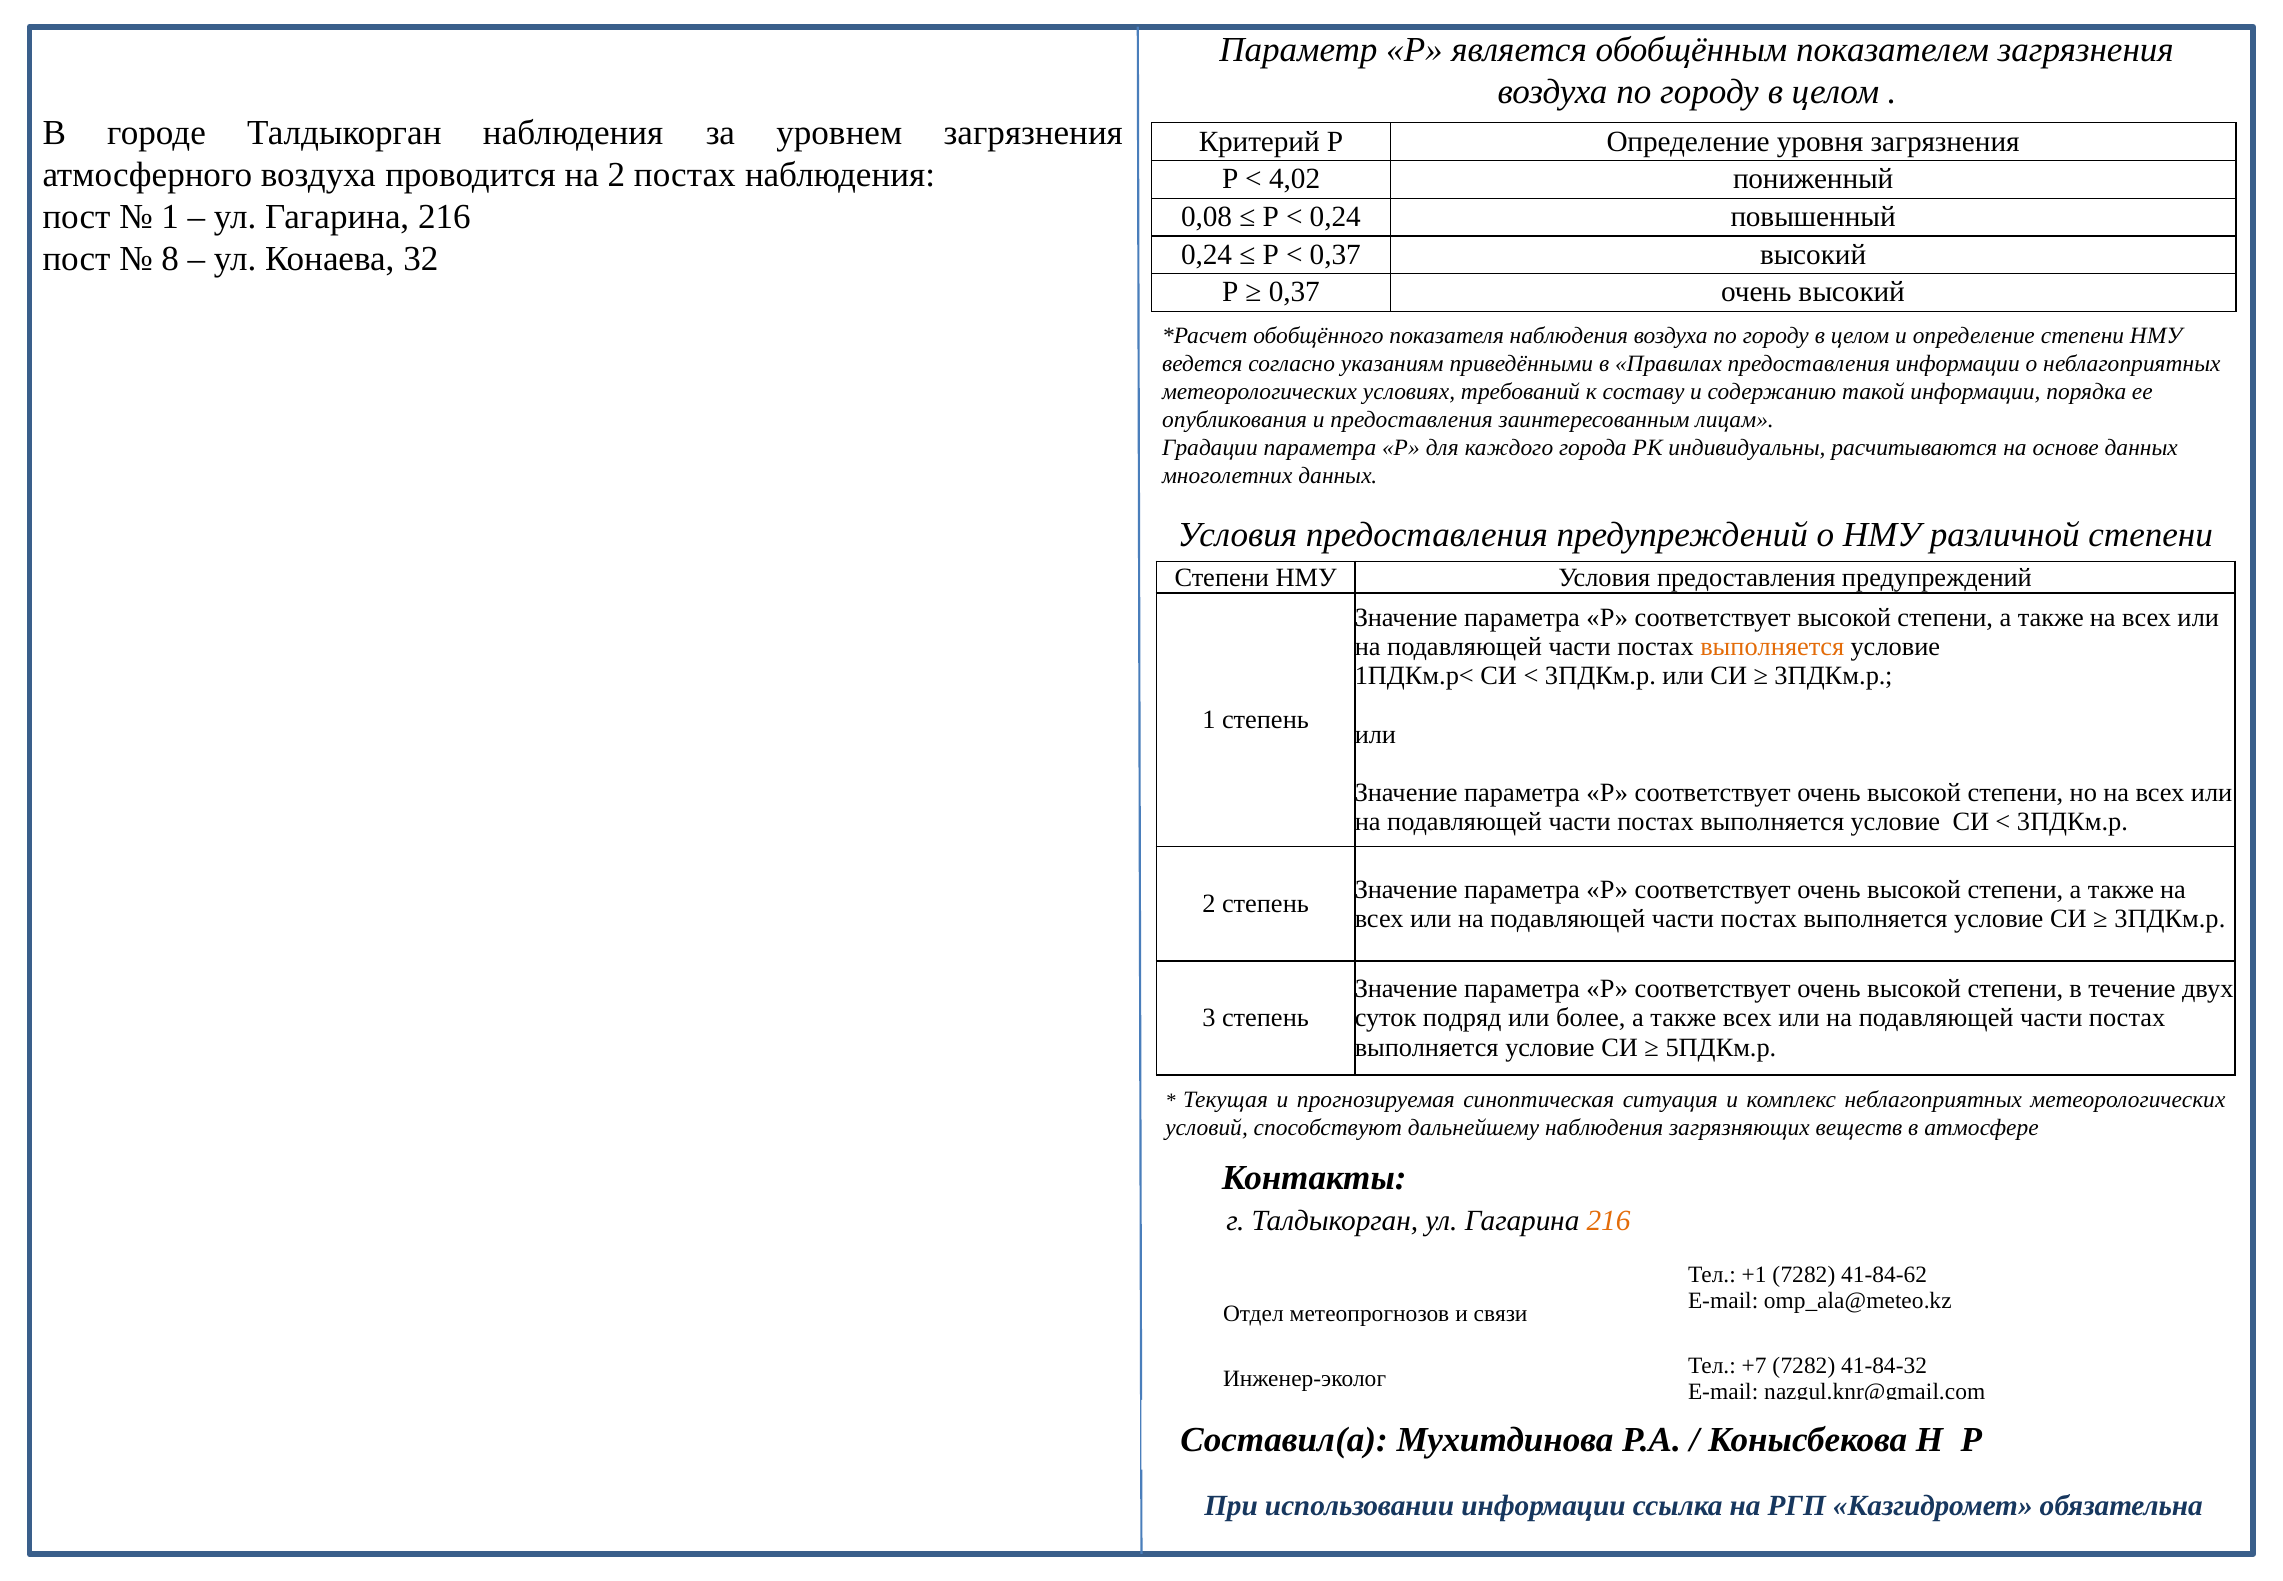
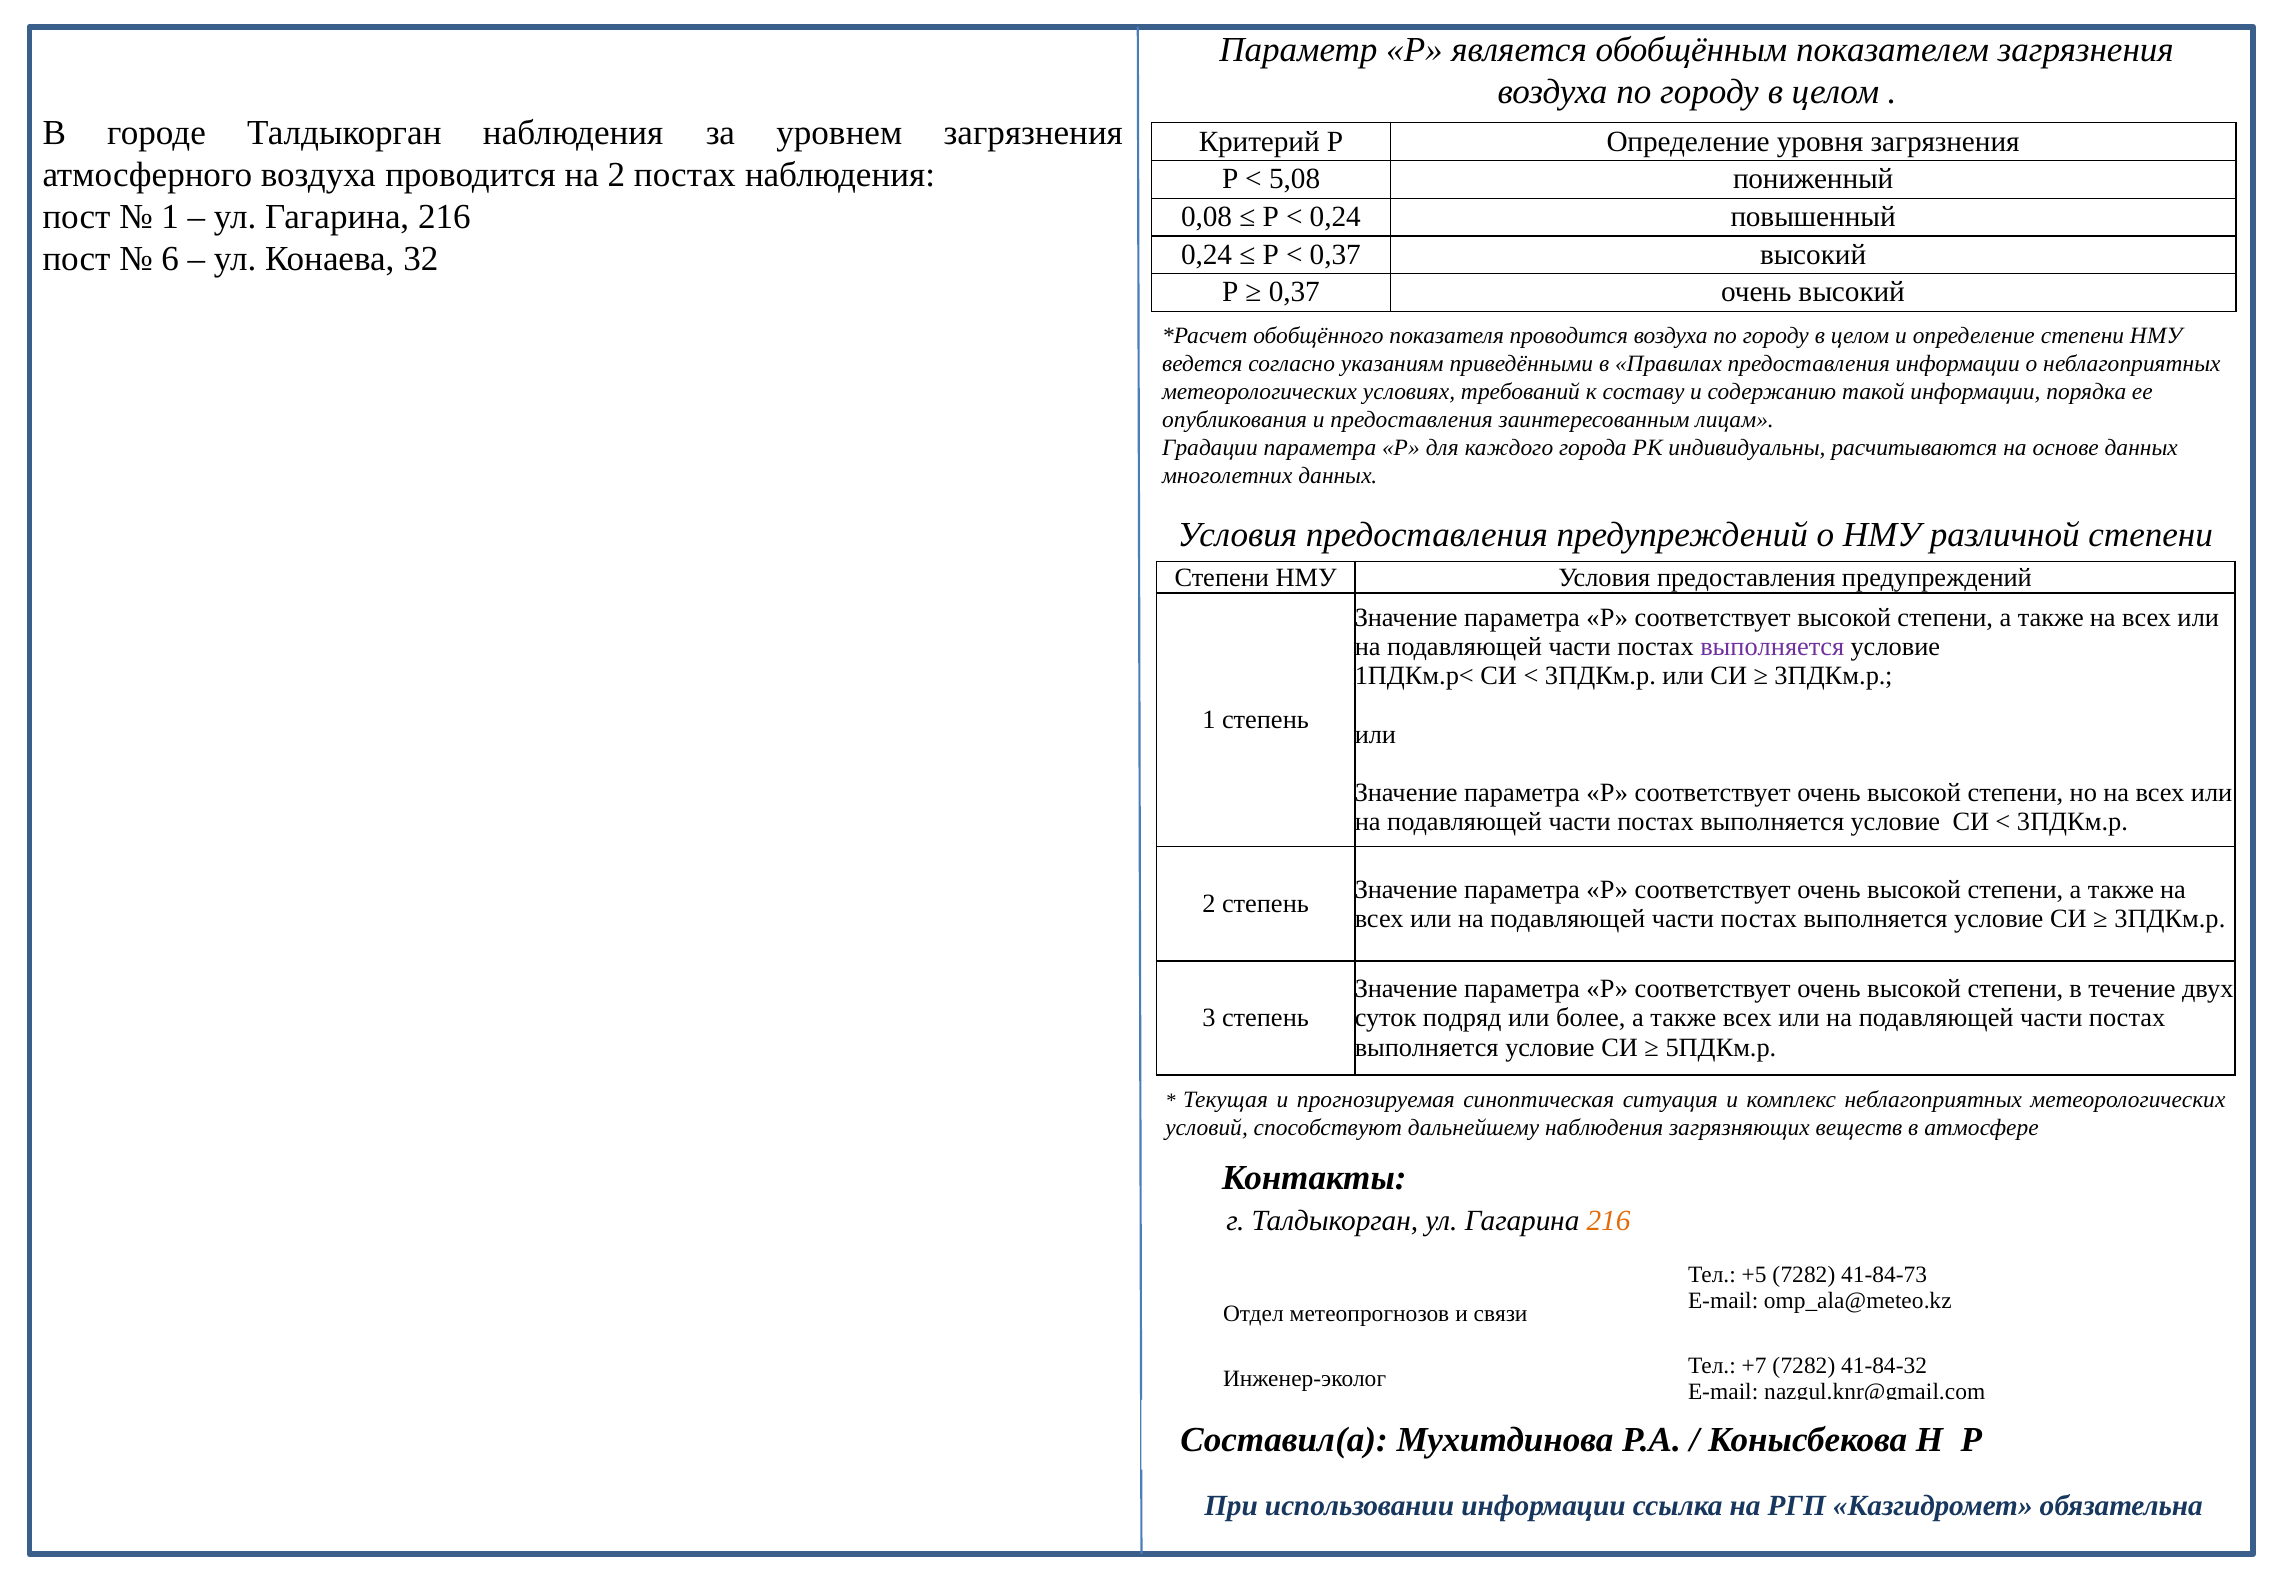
4,02: 4,02 -> 5,08
8: 8 -> 6
показателя наблюдения: наблюдения -> проводится
выполняется at (1772, 647) colour: orange -> purple
+1: +1 -> +5
41-84-62: 41-84-62 -> 41-84-73
